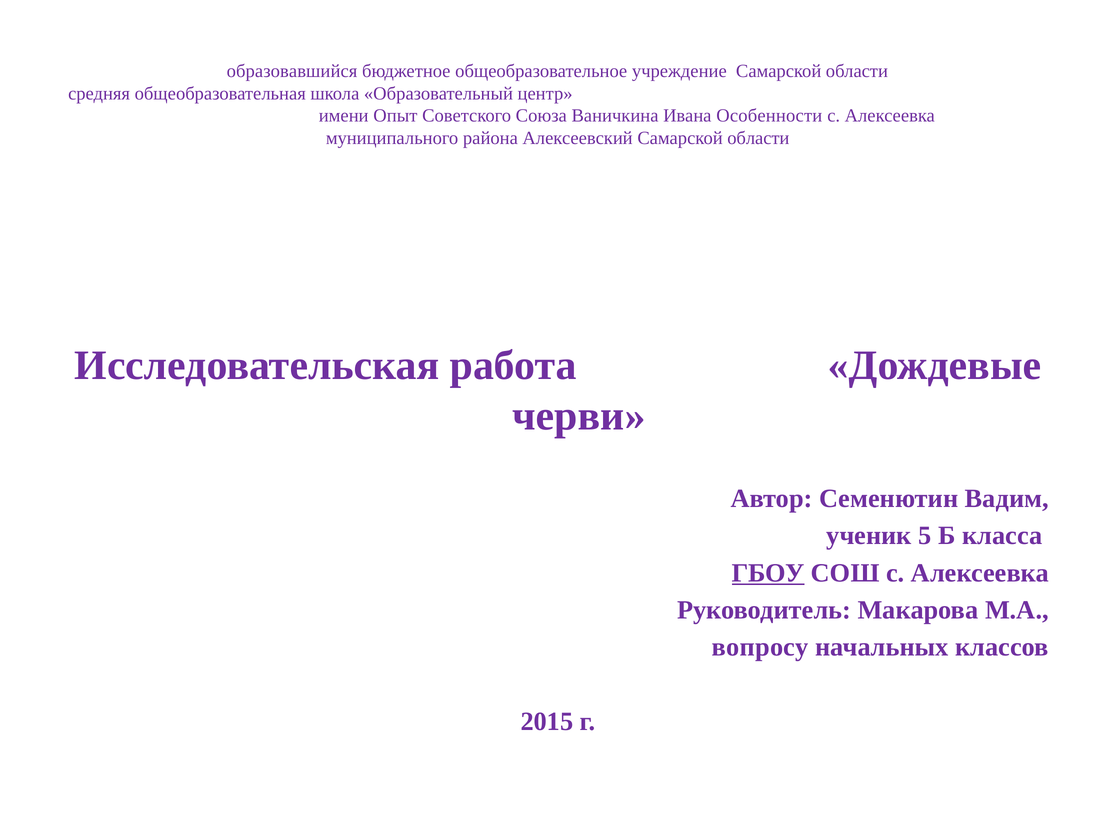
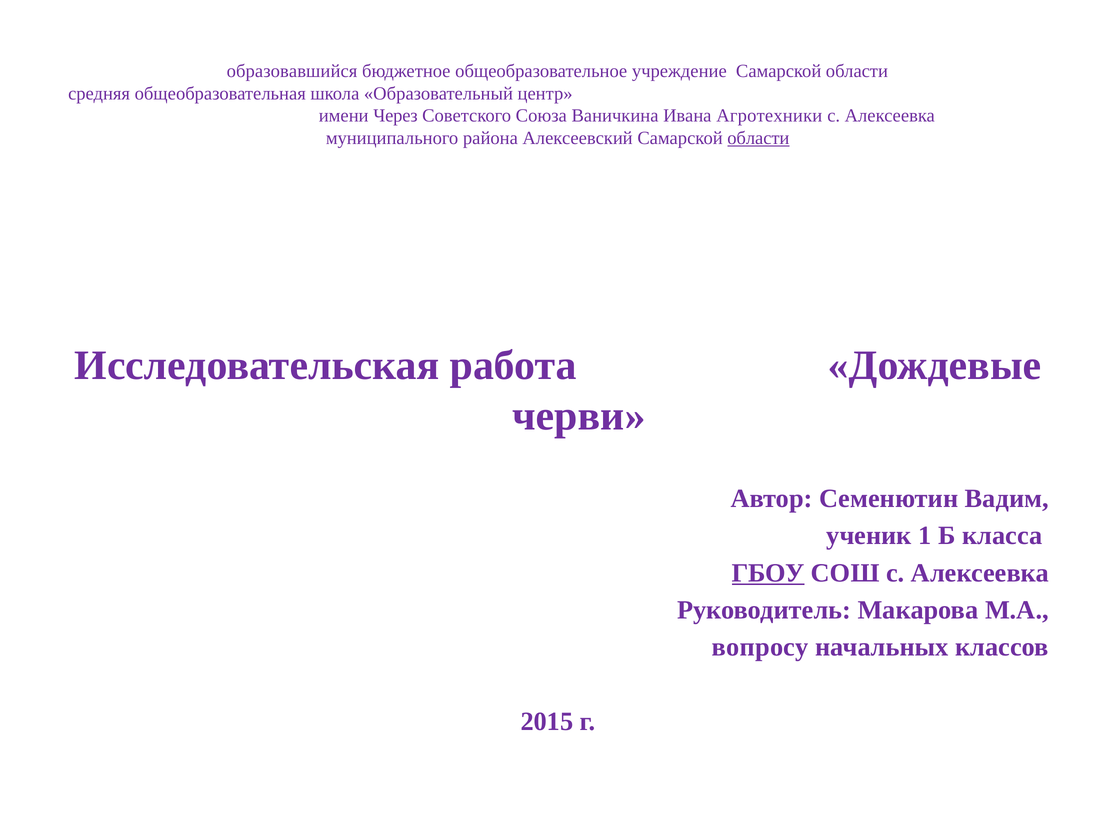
Опыт: Опыт -> Через
Особенности: Особенности -> Агротехники
области at (758, 138) underline: none -> present
5: 5 -> 1
